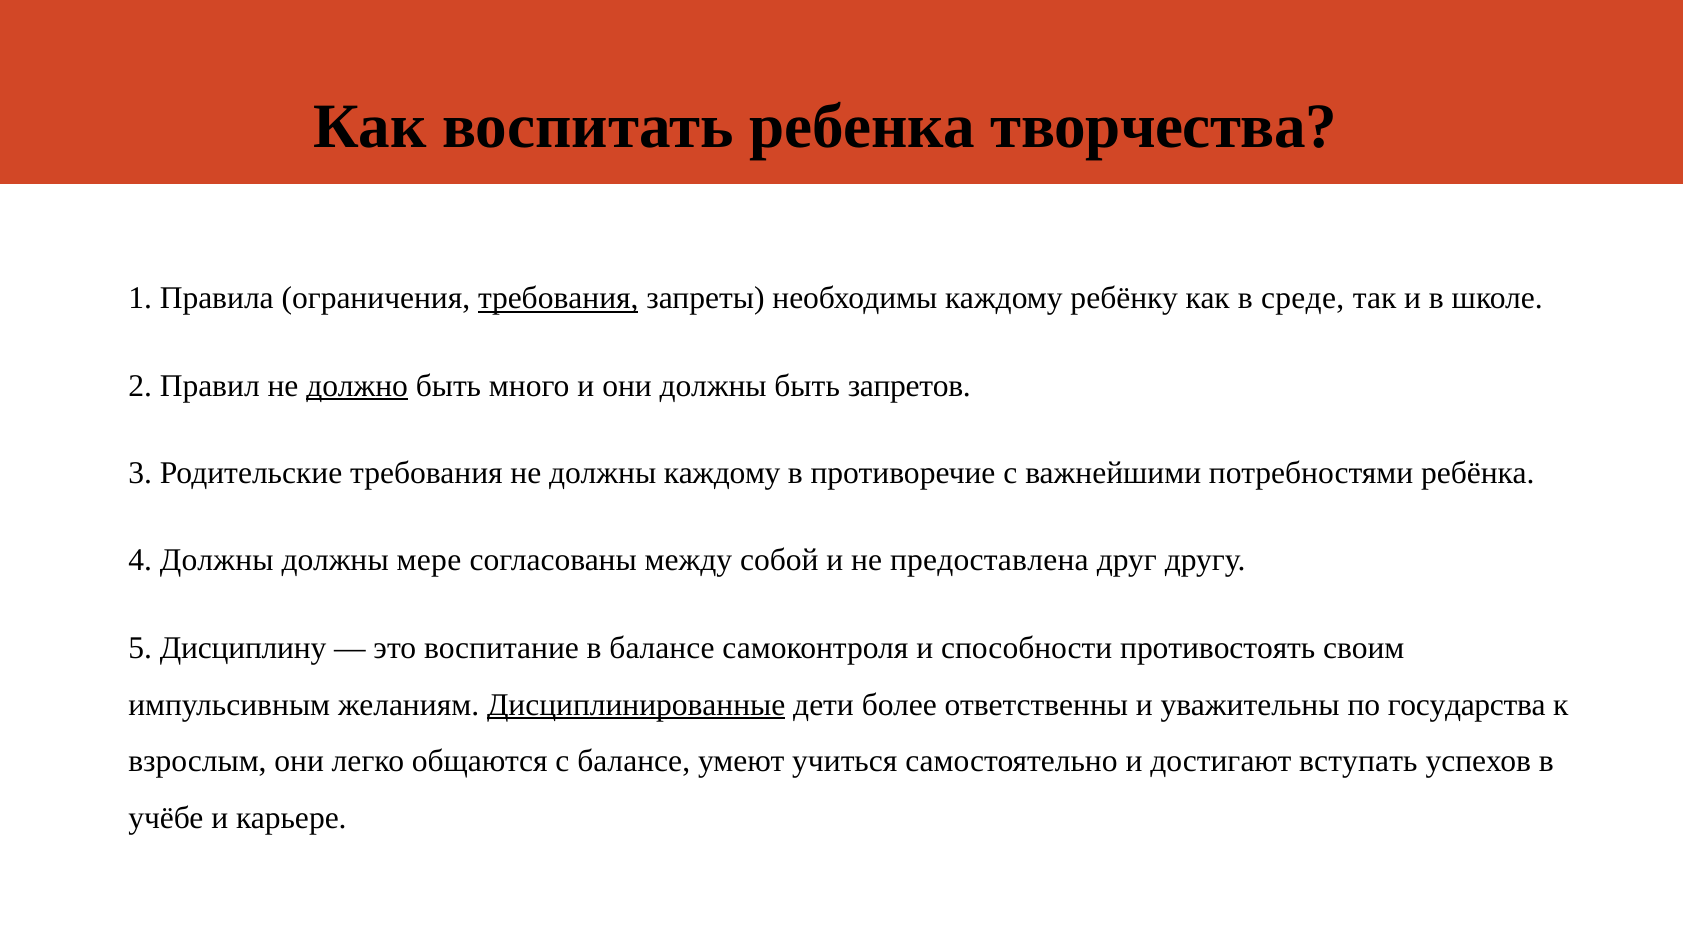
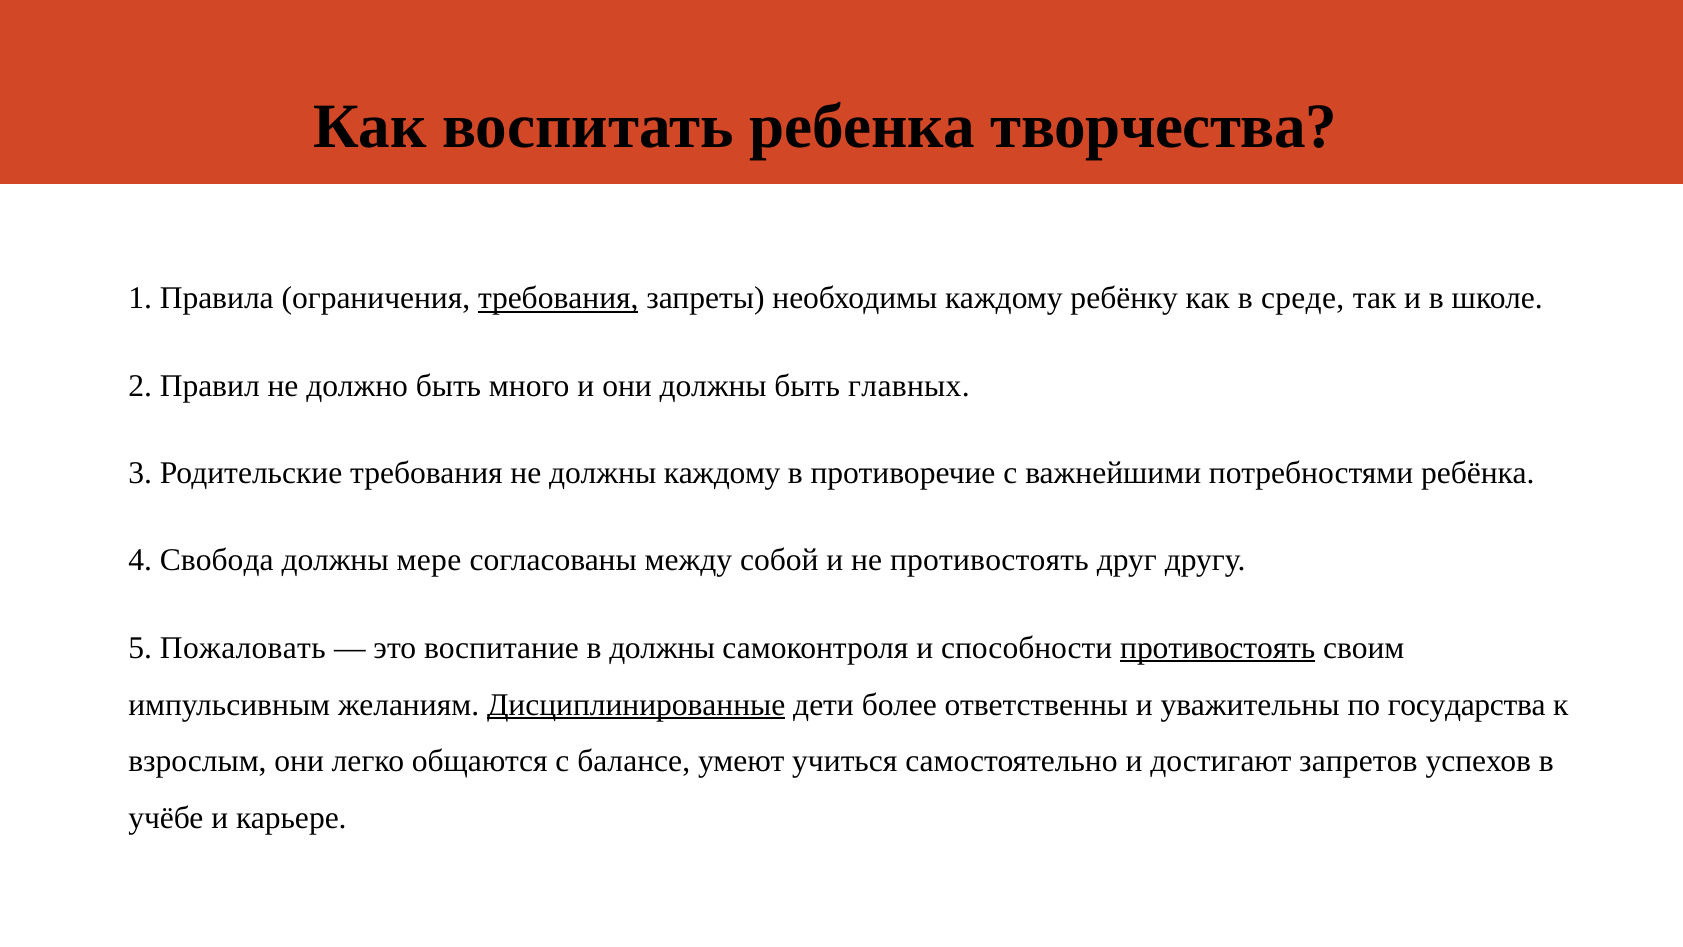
должно underline: present -> none
запретов: запретов -> главных
4 Должны: Должны -> Свобода
не предоставлена: предоставлена -> противостоять
Дисциплину: Дисциплину -> Пожаловать
в балансе: балансе -> должны
противостоять at (1218, 648) underline: none -> present
вступать: вступать -> запретов
